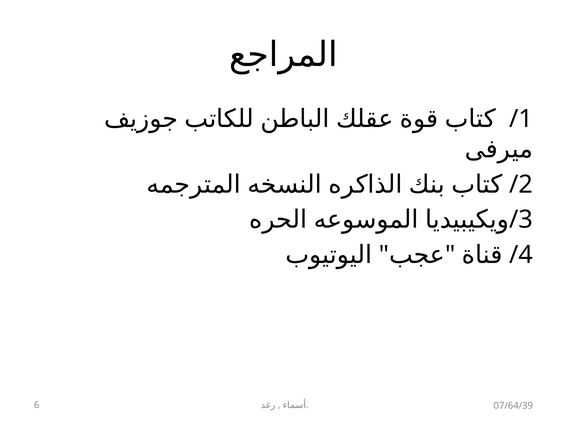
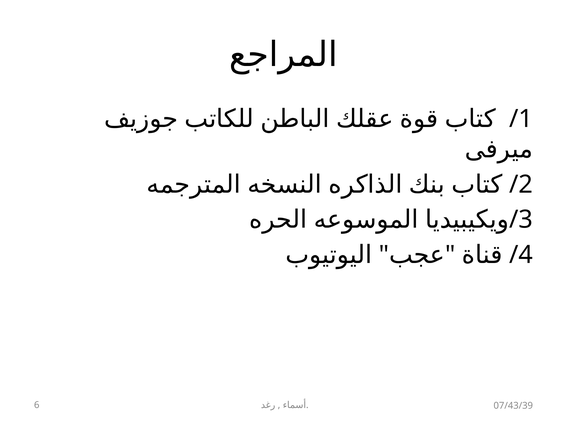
07/64/39: 07/64/39 -> 07/43/39
